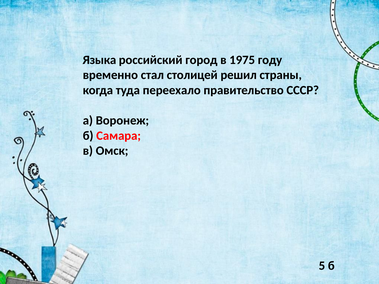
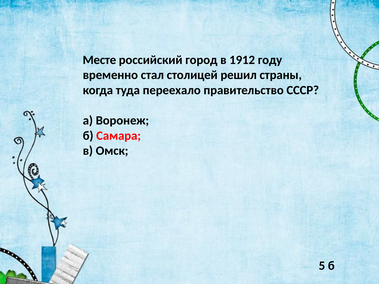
Языка: Языка -> Месте
1975: 1975 -> 1912
